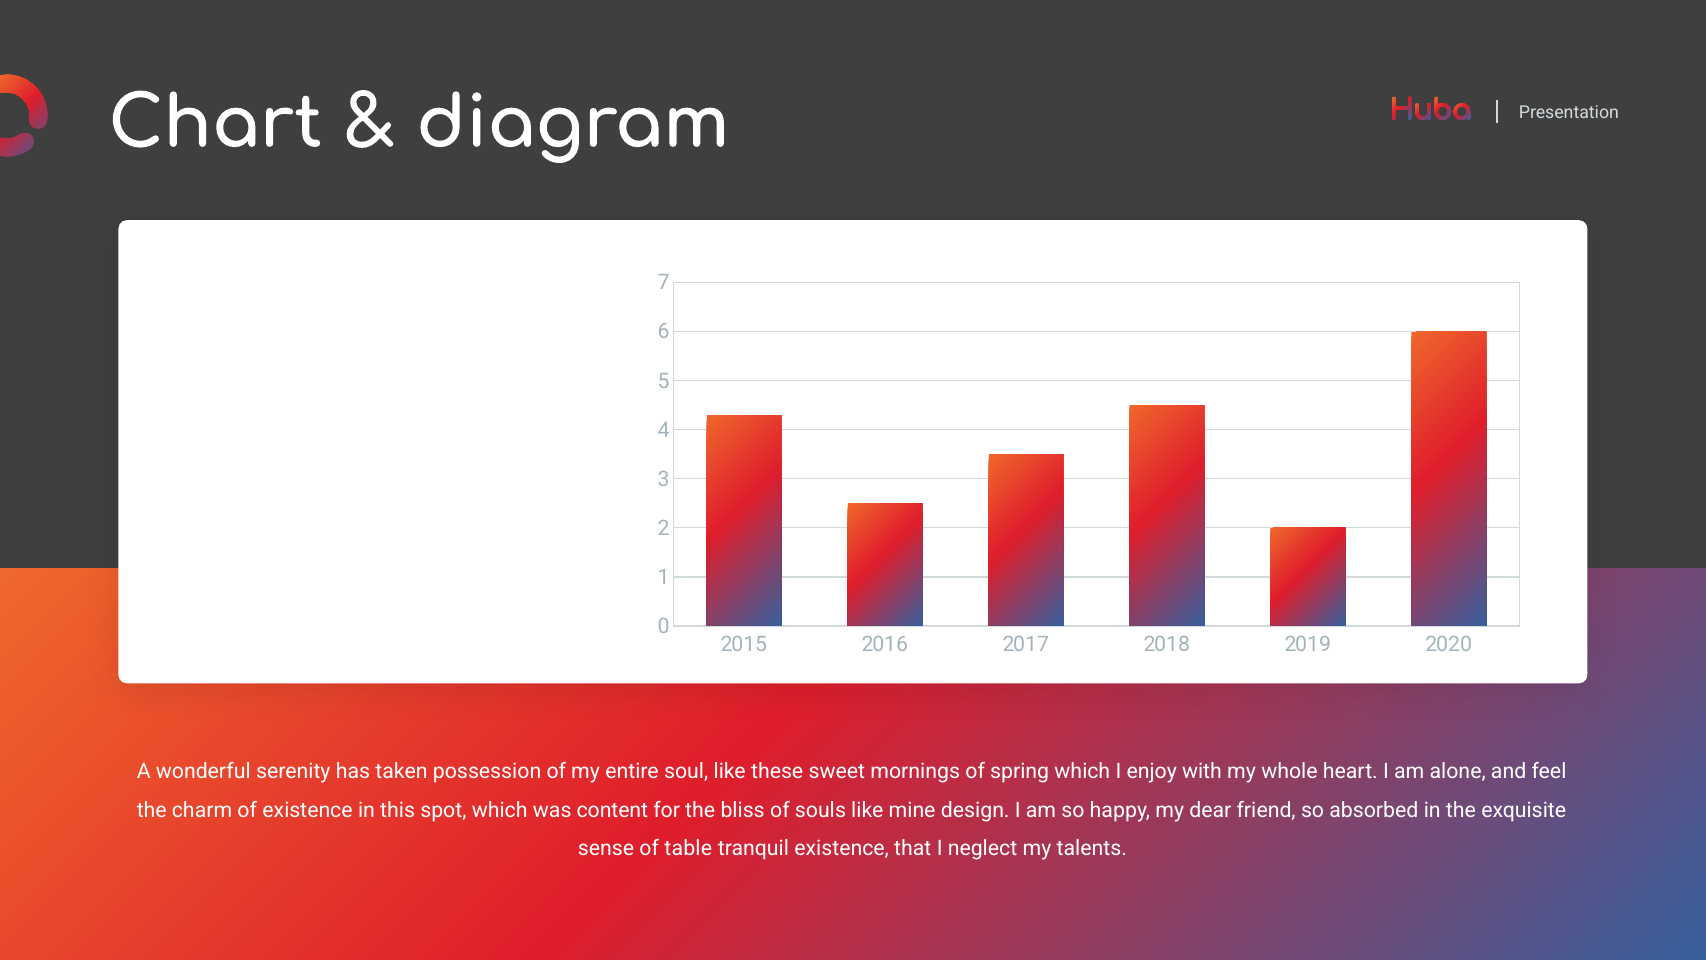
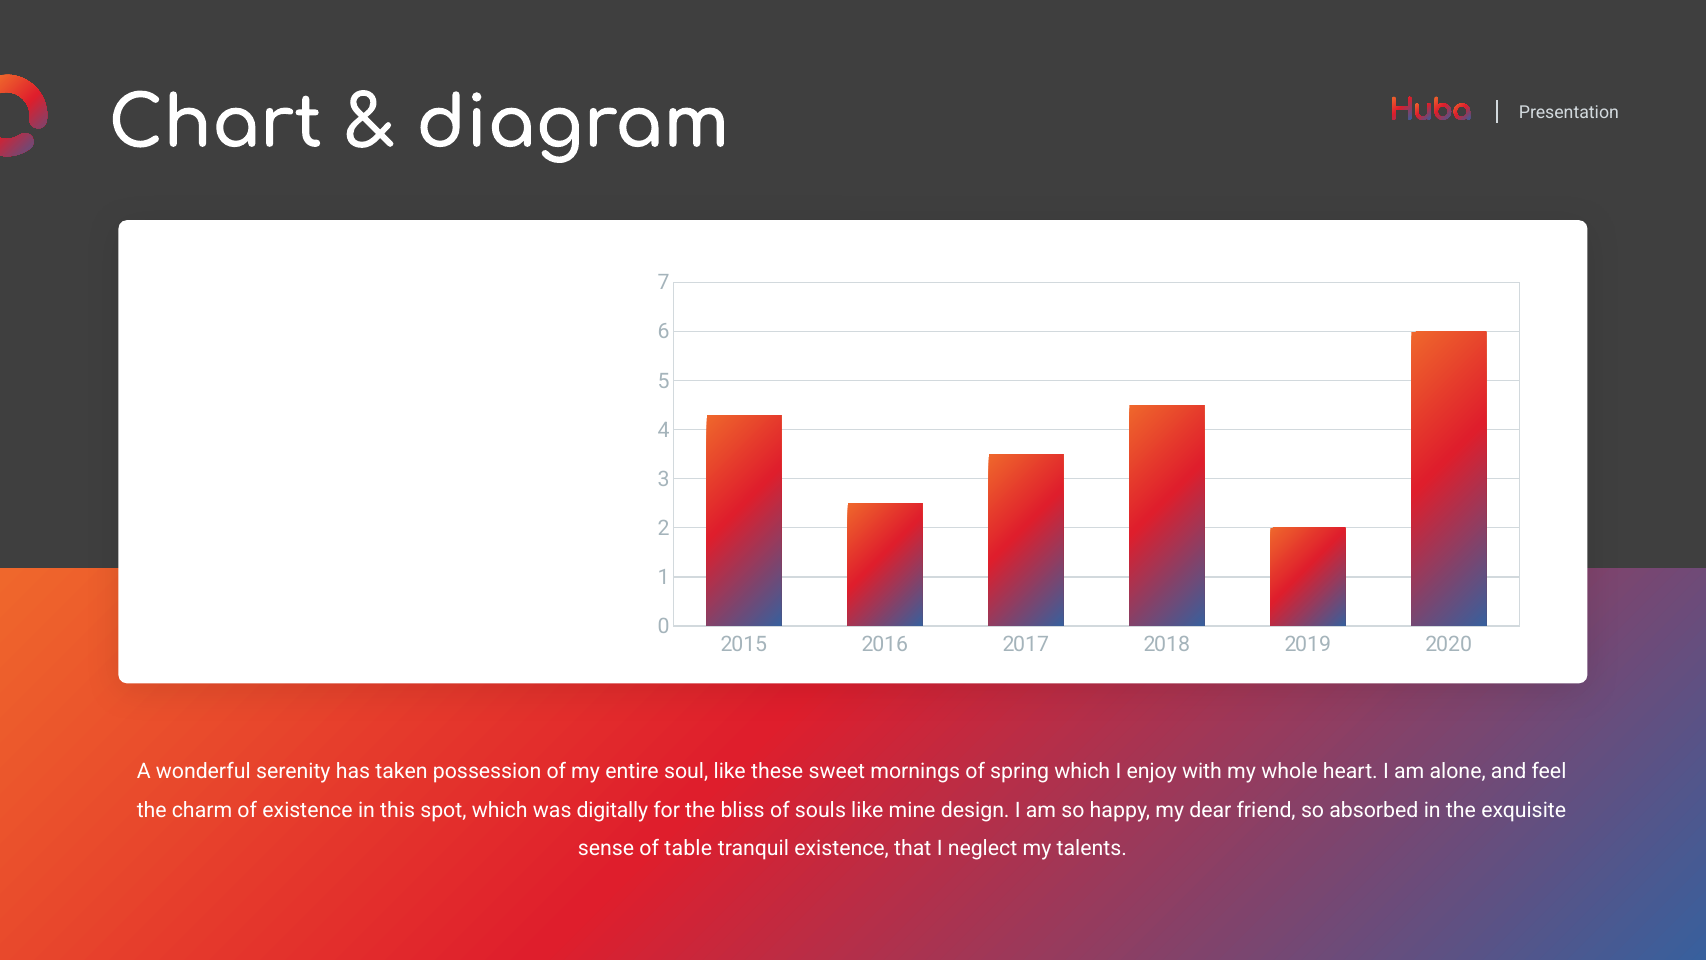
content: content -> digitally
